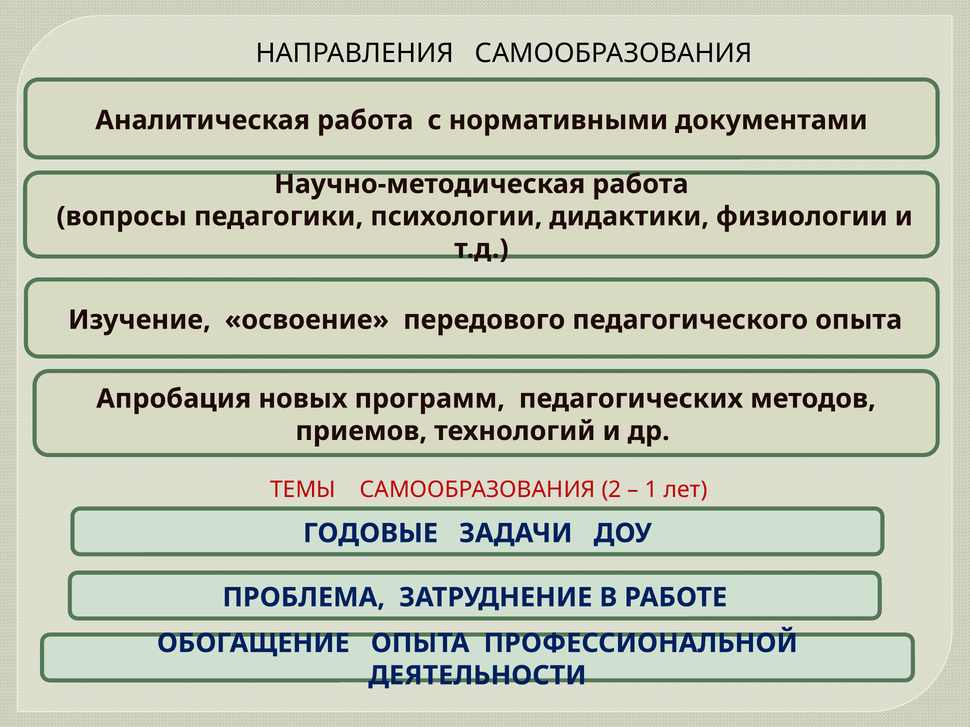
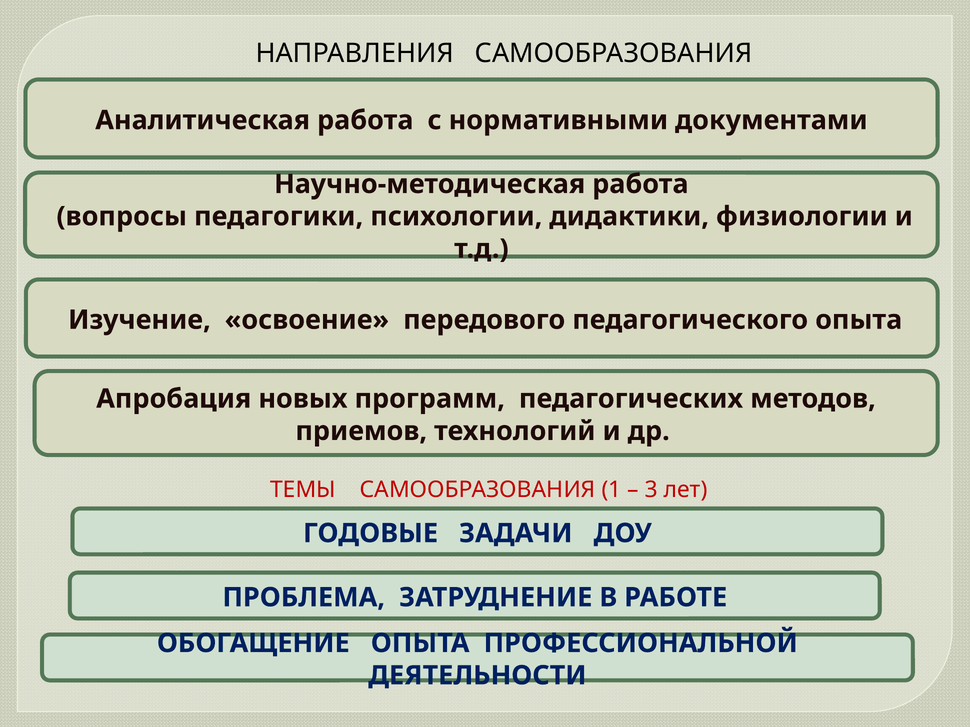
2: 2 -> 1
1: 1 -> 3
